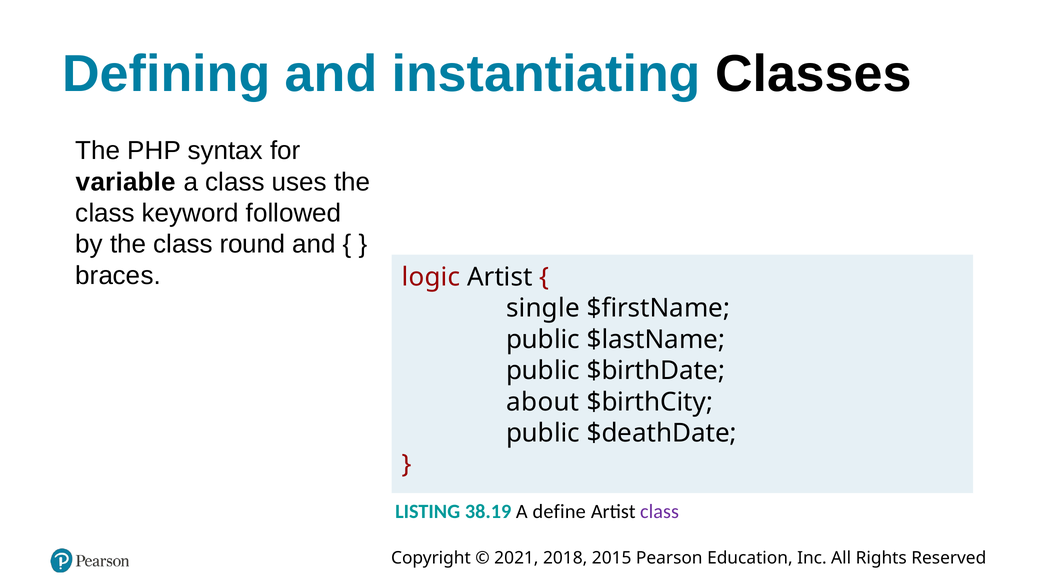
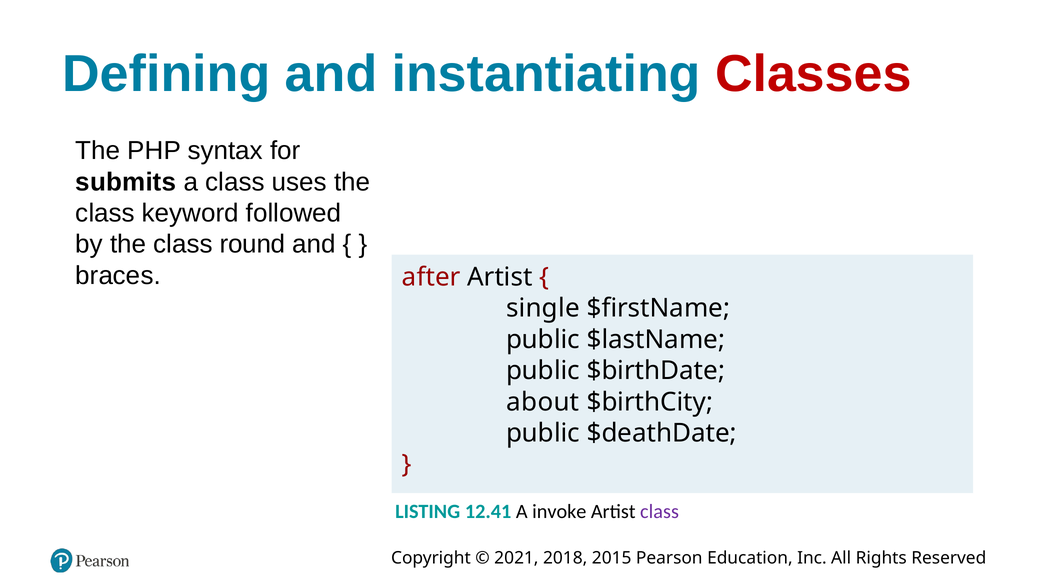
Classes colour: black -> red
variable: variable -> submits
logic: logic -> after
38.19: 38.19 -> 12.41
define: define -> invoke
